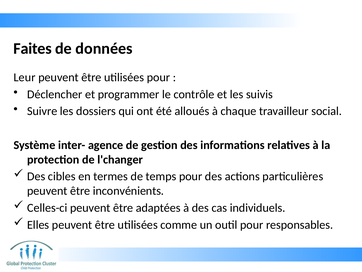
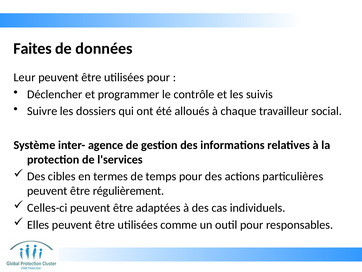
l'changer: l'changer -> l'services
inconvénients: inconvénients -> régulièrement
